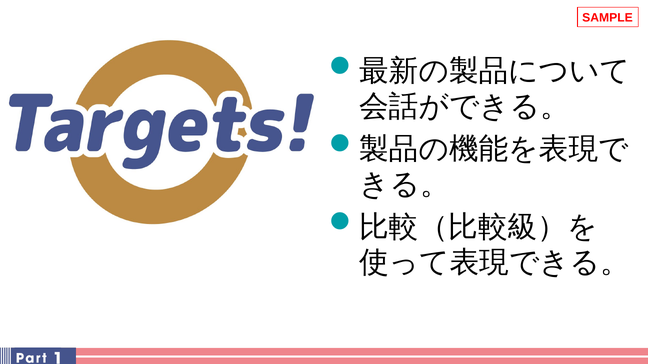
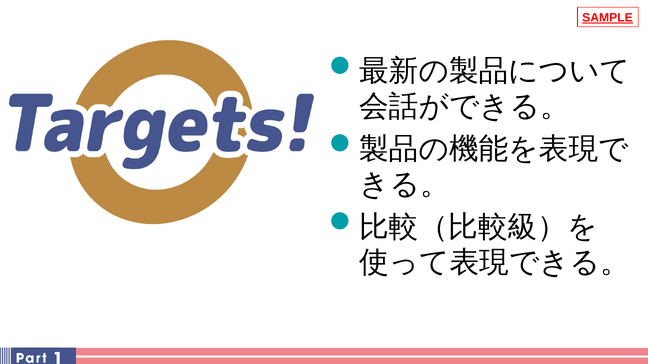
SAMPLE underline: none -> present
